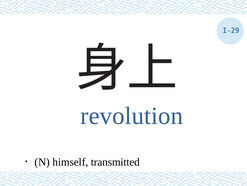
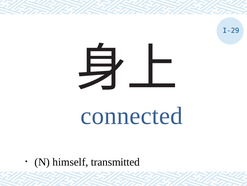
revolution: revolution -> connected
